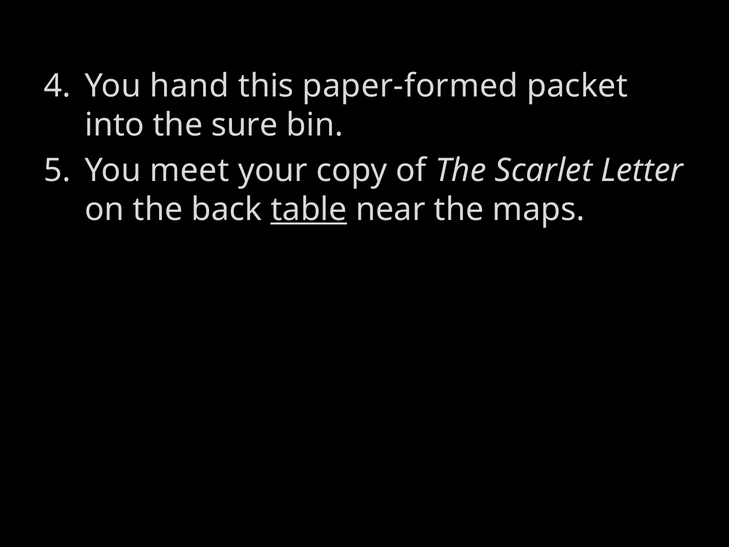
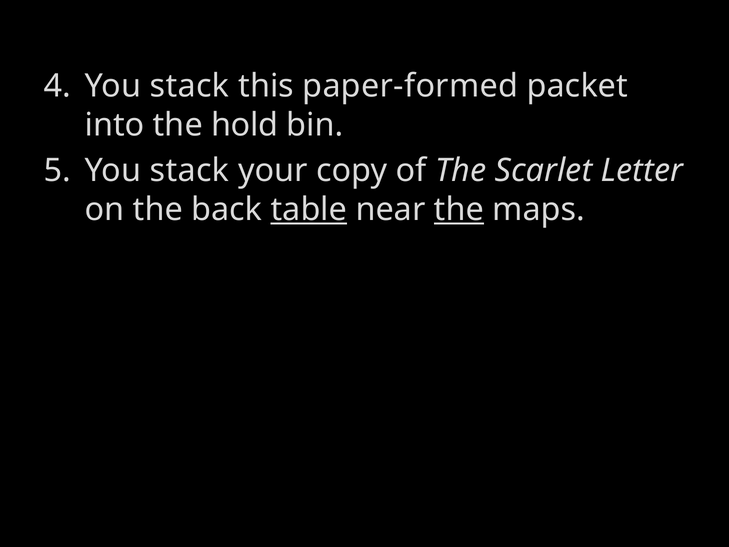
hand at (189, 86): hand -> stack
sure: sure -> hold
meet at (189, 170): meet -> stack
the at (459, 209) underline: none -> present
